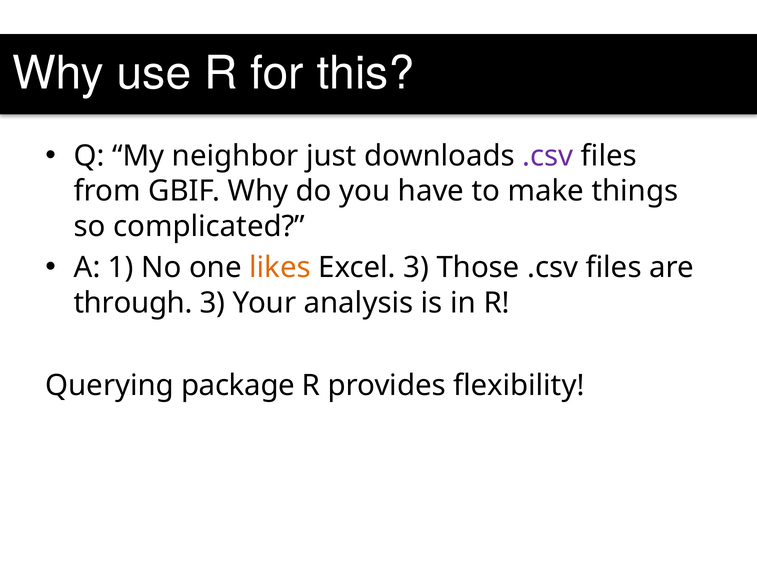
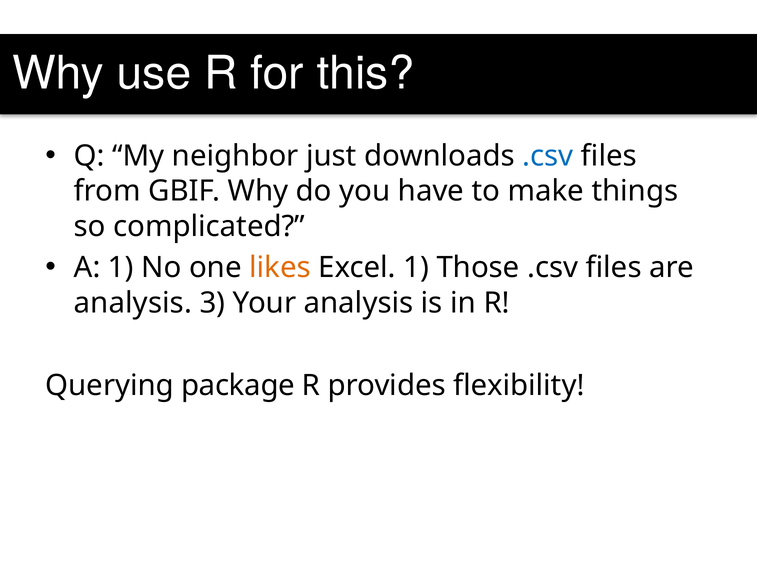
.csv at (548, 156) colour: purple -> blue
Excel 3: 3 -> 1
through at (133, 303): through -> analysis
